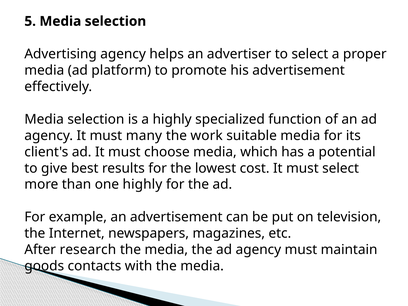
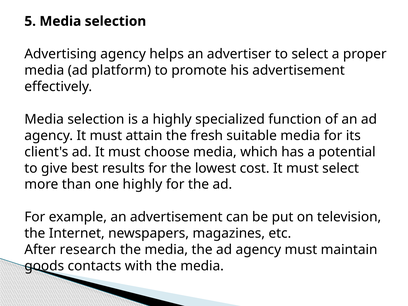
many: many -> attain
work: work -> fresh
